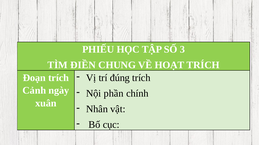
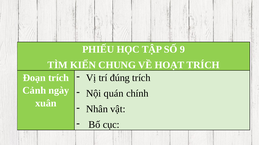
3: 3 -> 9
ĐIỀN: ĐIỀN -> KIẾN
phần: phần -> quán
